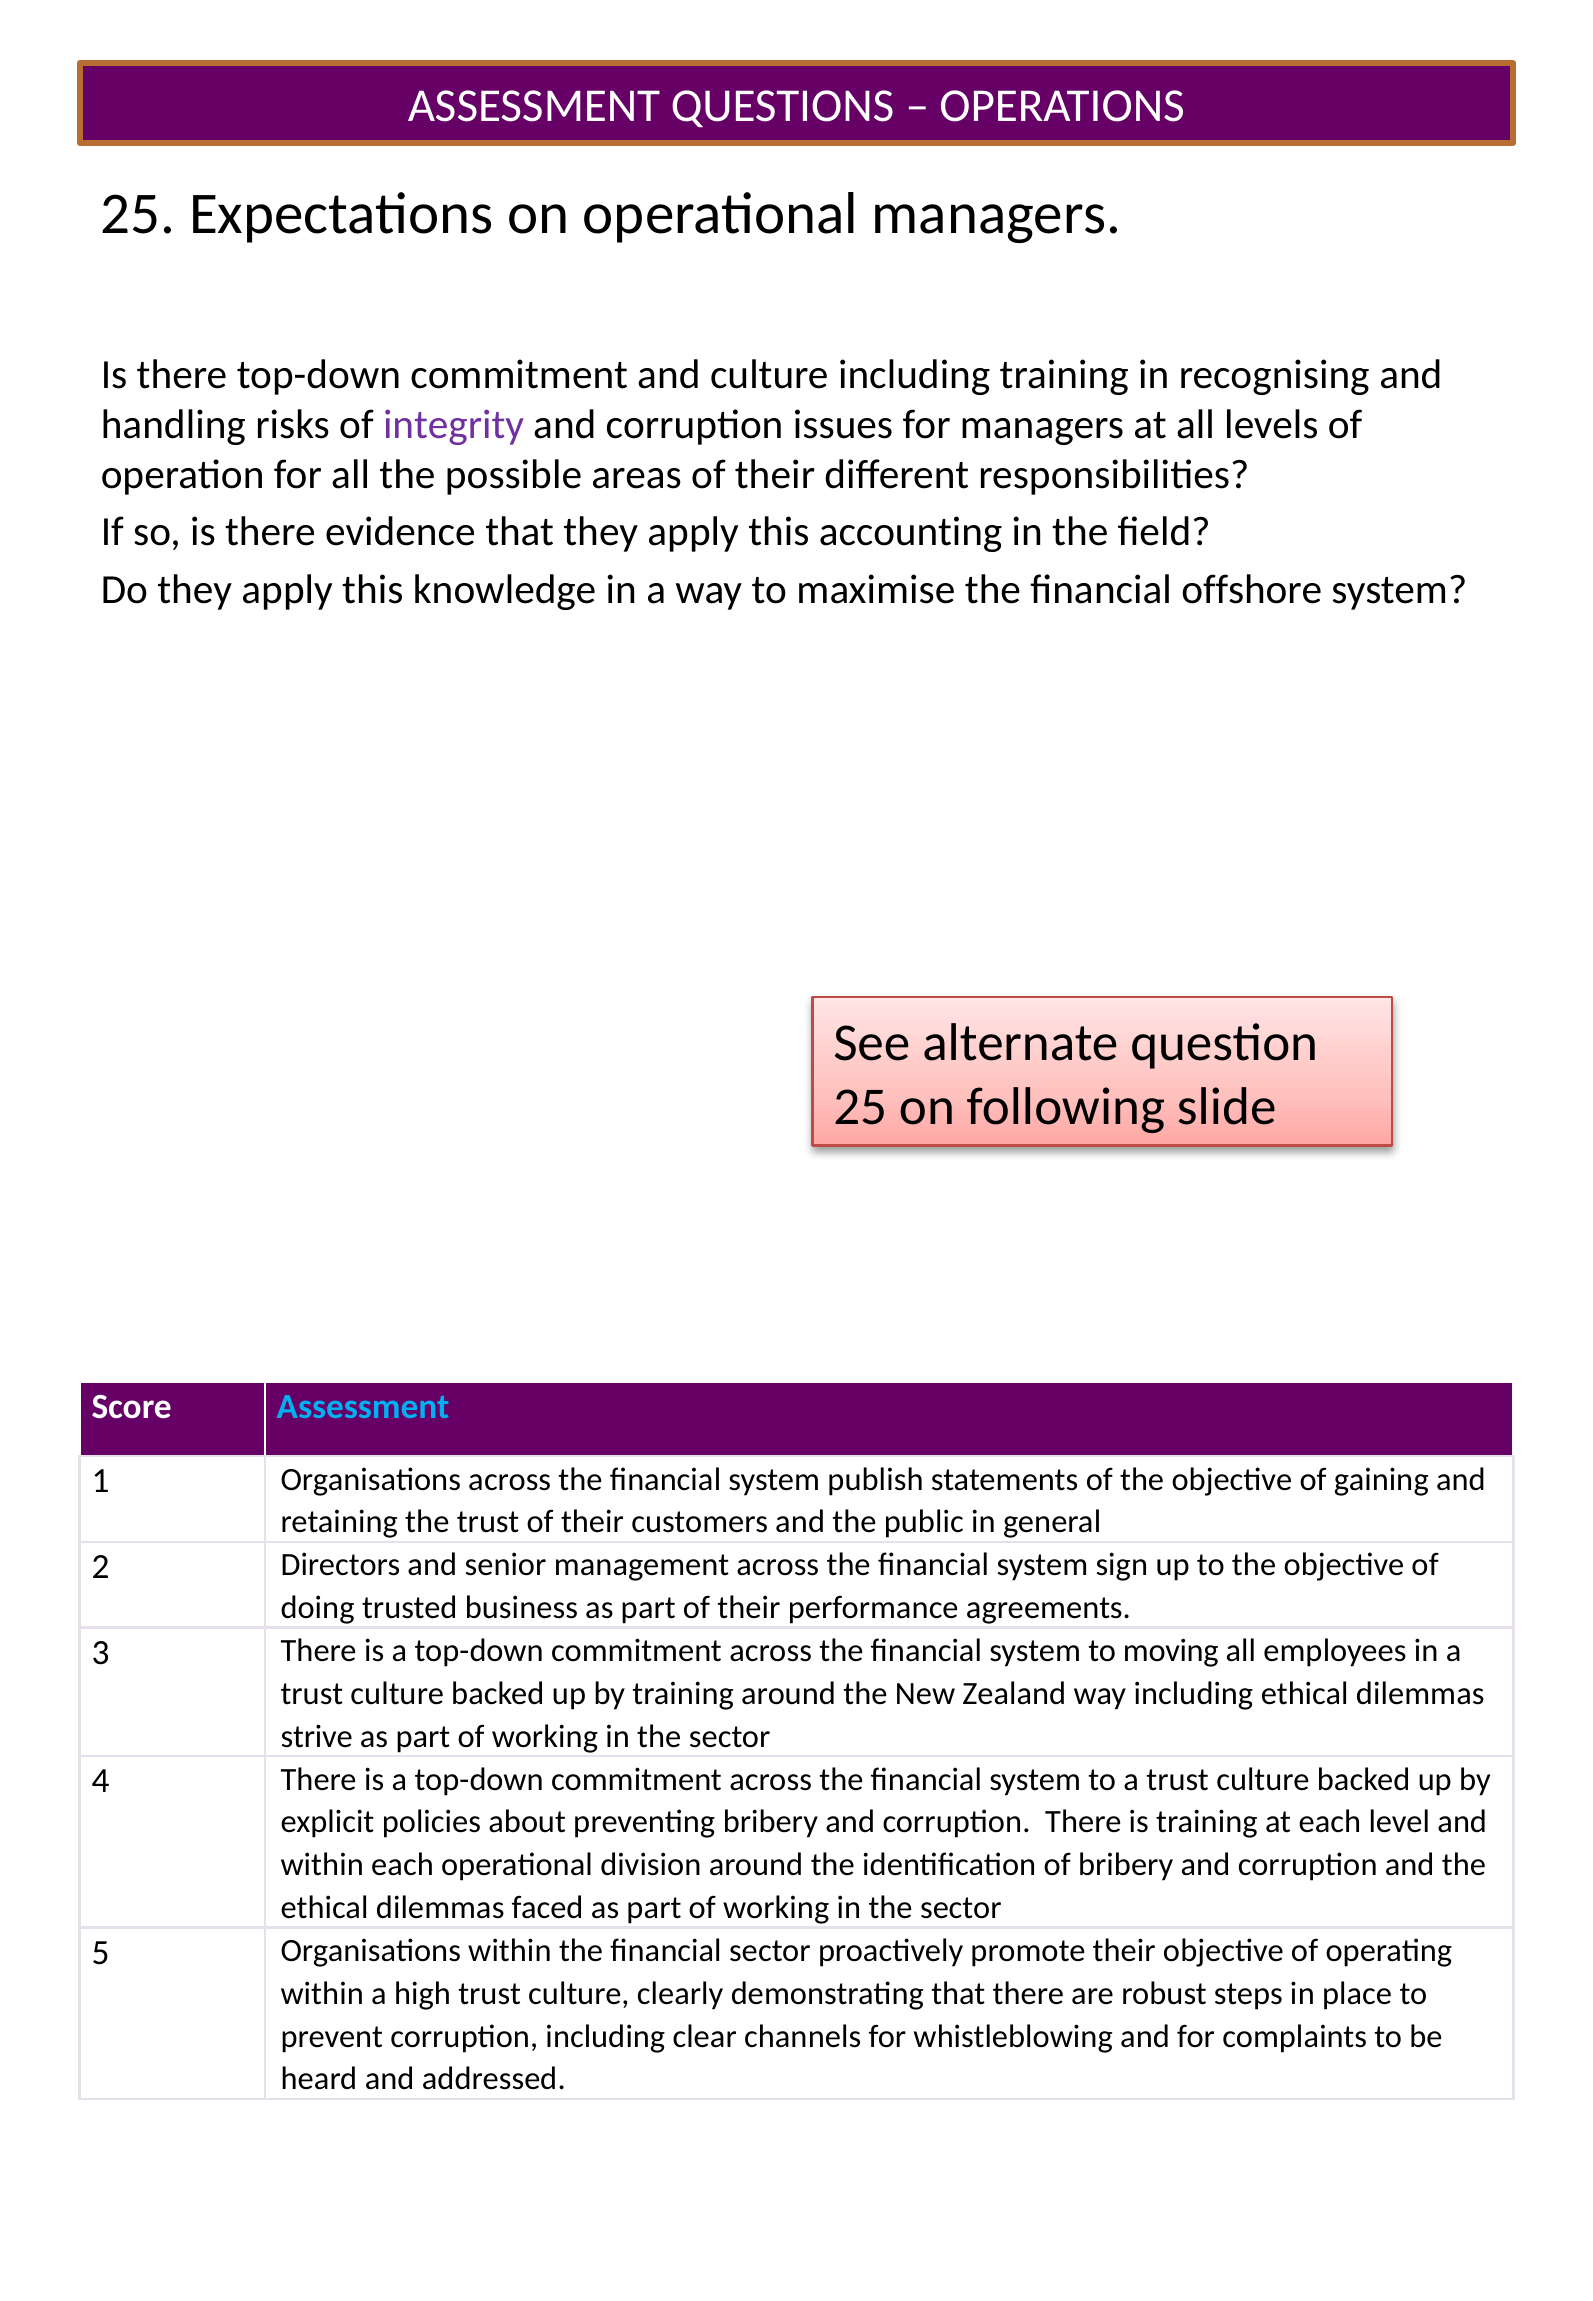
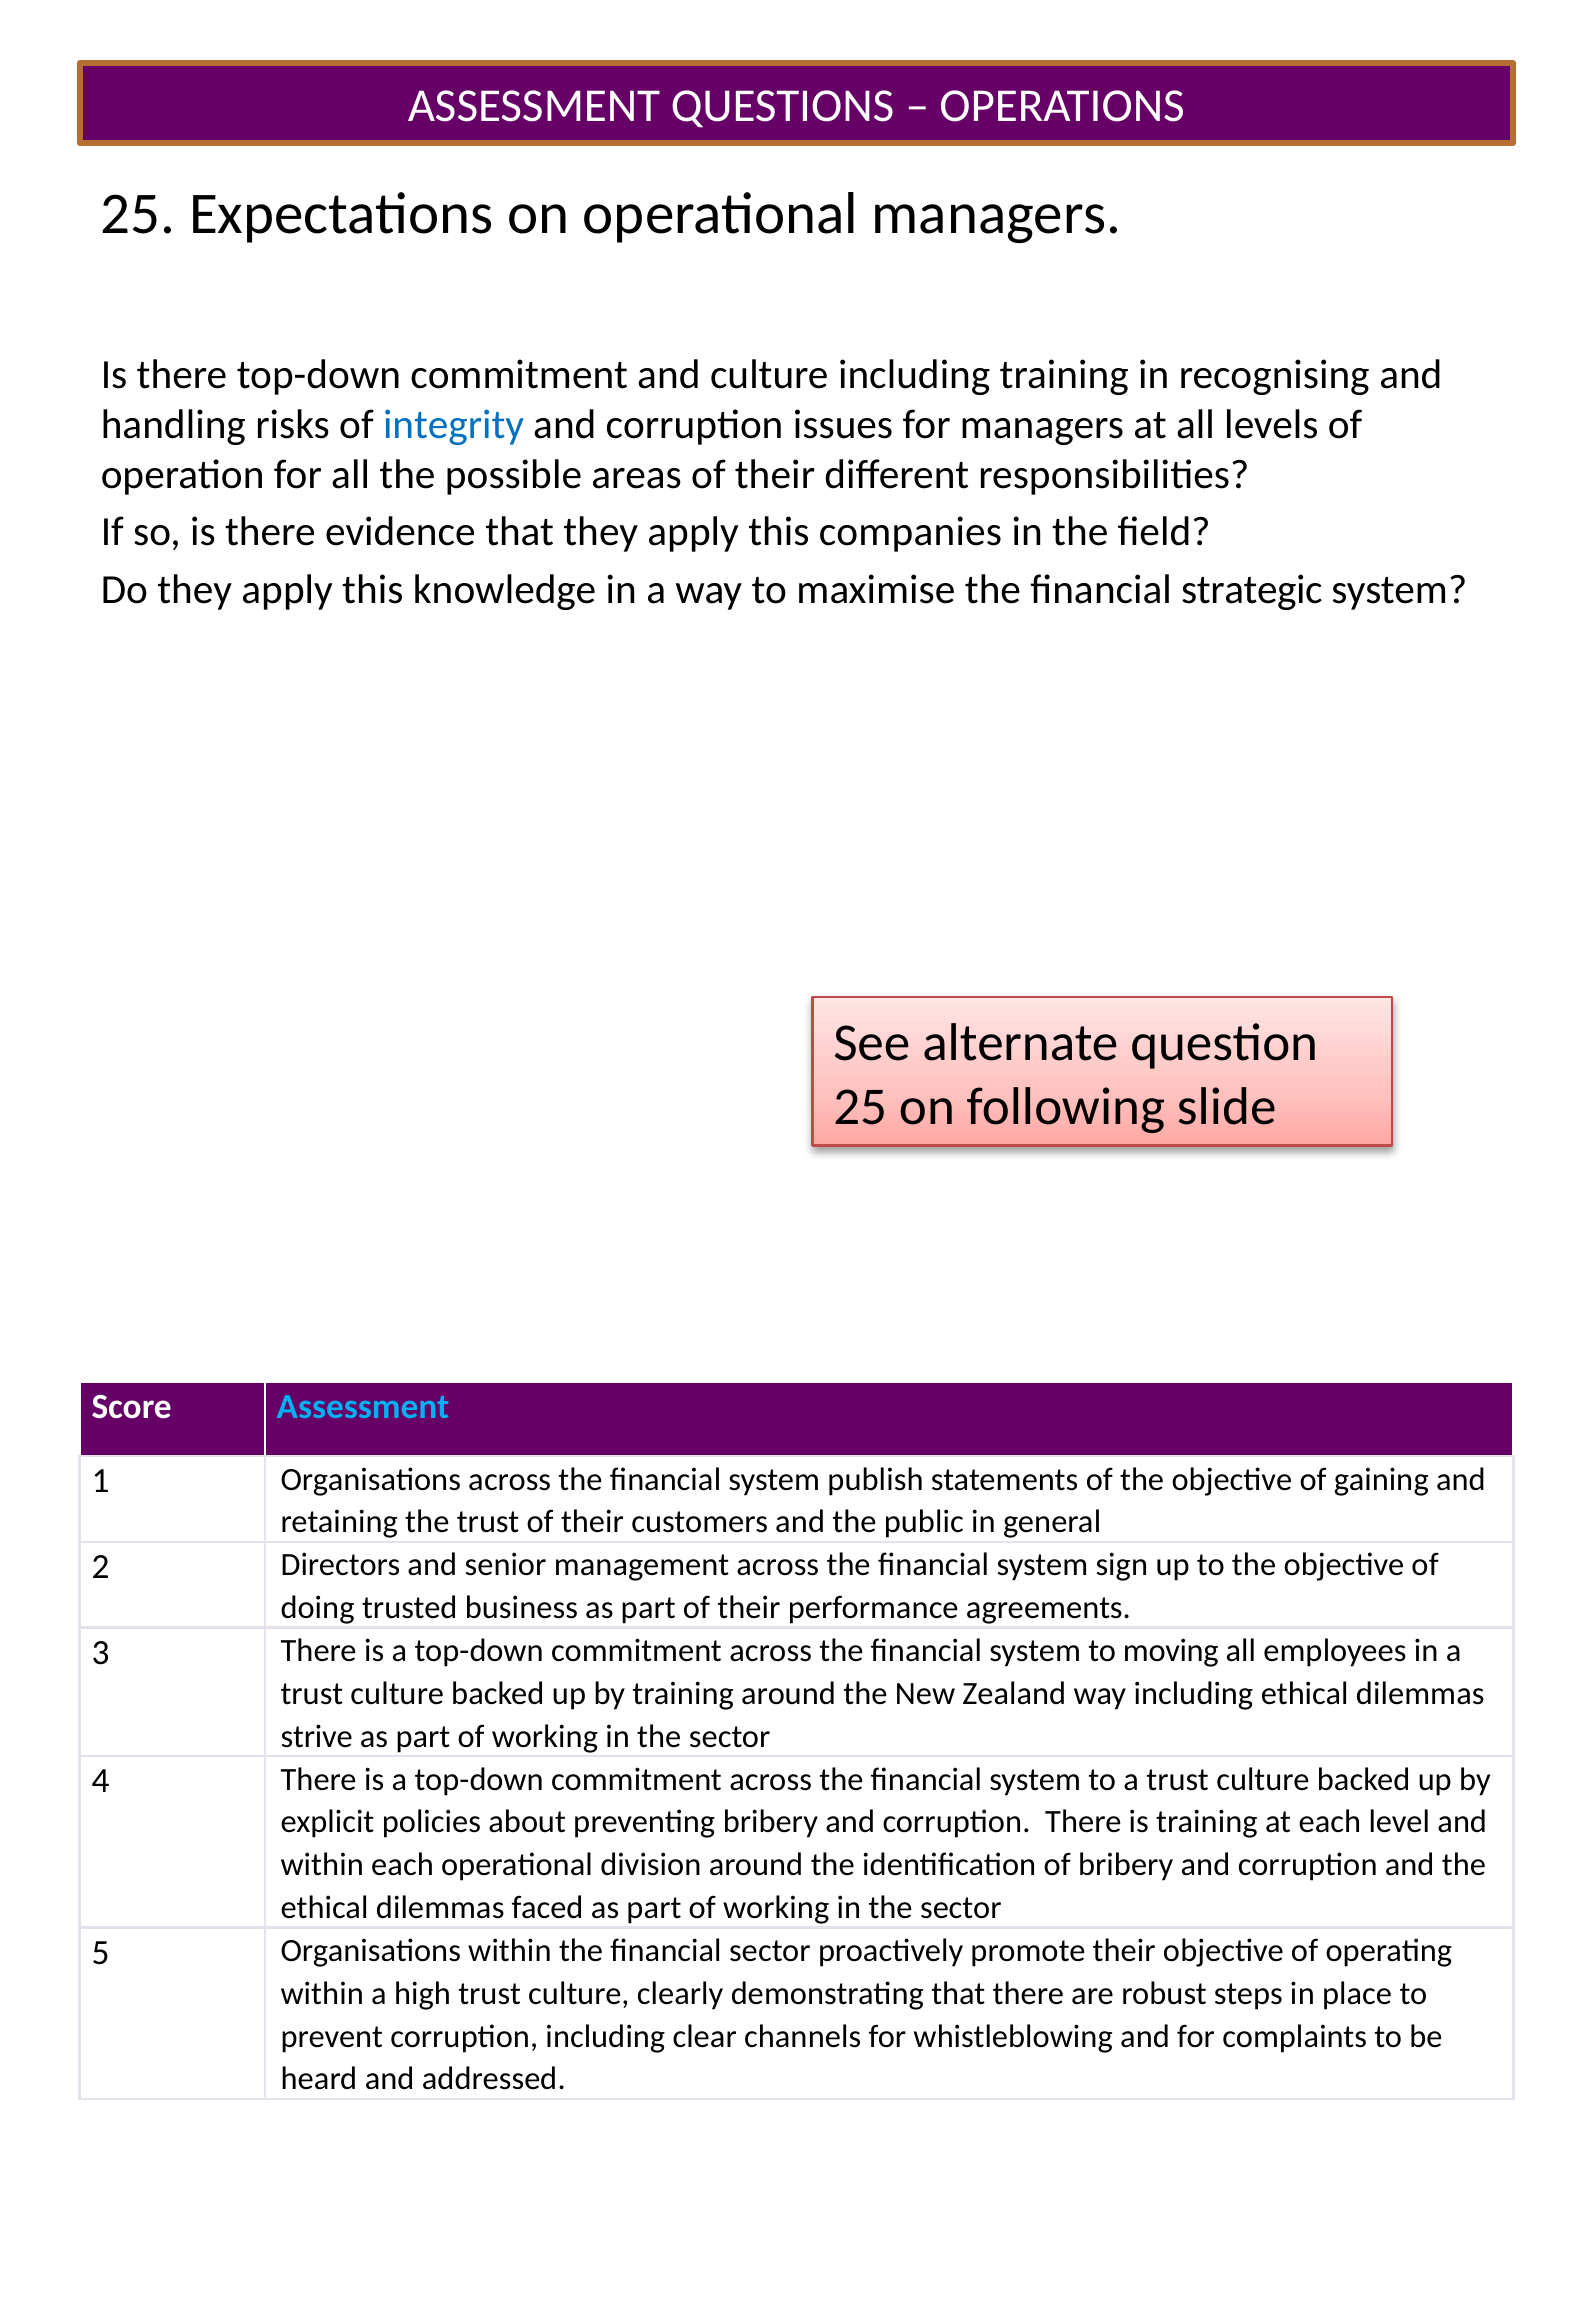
integrity colour: purple -> blue
accounting: accounting -> companies
offshore: offshore -> strategic
